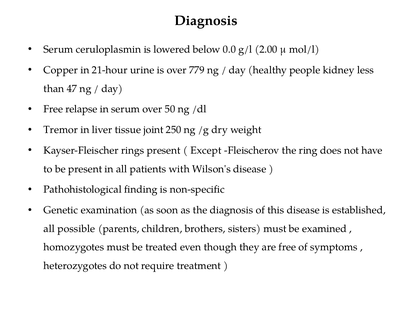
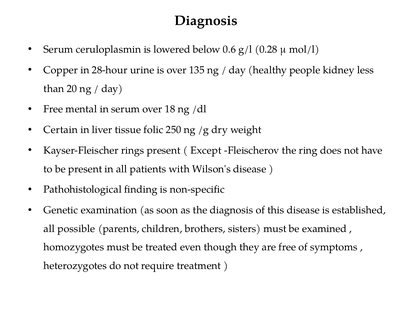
0.0: 0.0 -> 0.6
2.00: 2.00 -> 0.28
21-hour: 21-hour -> 28-hour
779: 779 -> 135
47: 47 -> 20
relapse: relapse -> mental
50: 50 -> 18
Tremor: Tremor -> Certain
joint: joint -> folic
